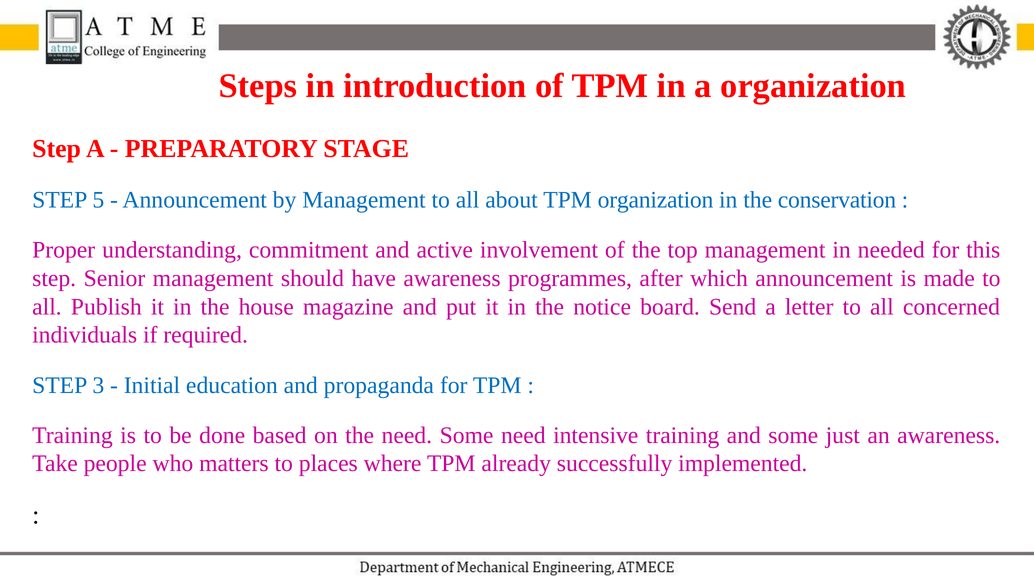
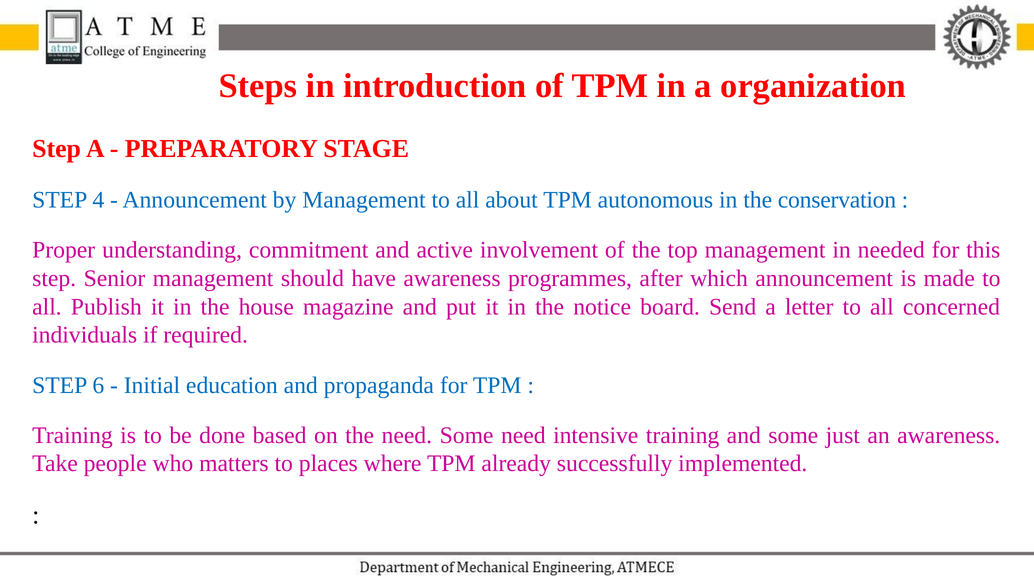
5: 5 -> 4
TPM organization: organization -> autonomous
3: 3 -> 6
